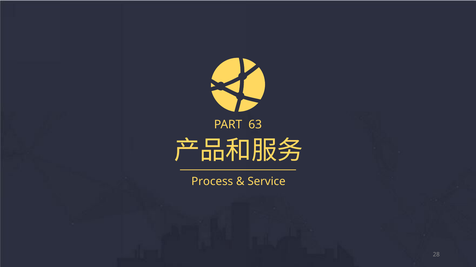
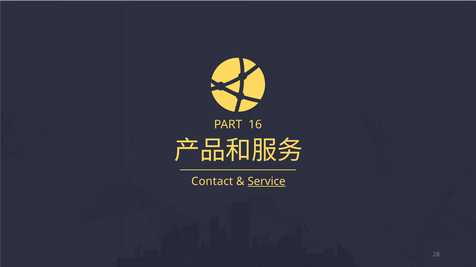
63: 63 -> 16
Process: Process -> Contact
Service underline: none -> present
